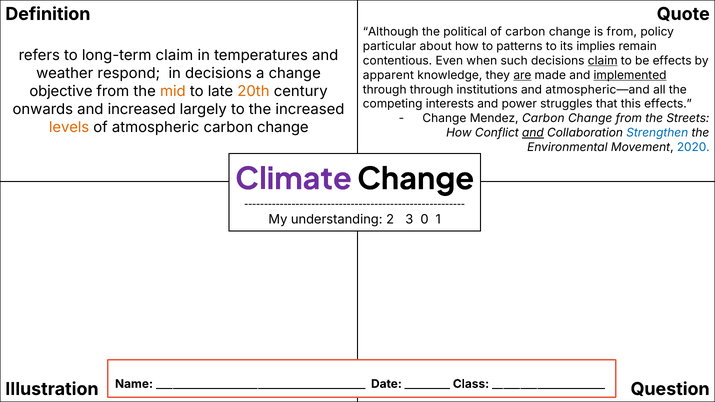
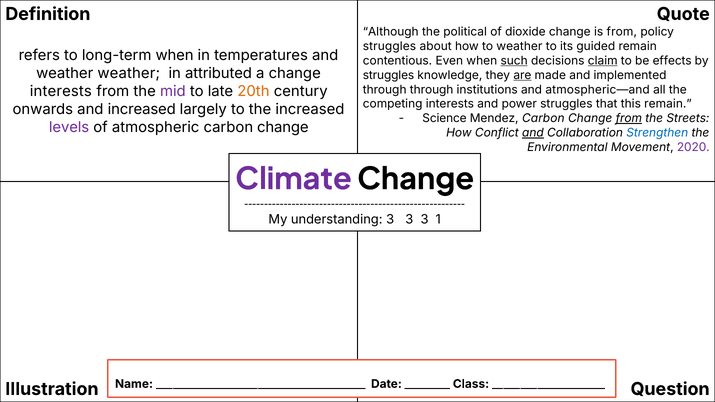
of carbon: carbon -> dioxide
particular at (390, 46): particular -> struggles
to patterns: patterns -> weather
implies: implies -> guided
long-term claim: claim -> when
such underline: none -> present
weather respond: respond -> weather
in decisions: decisions -> attributed
apparent at (388, 75): apparent -> struggles
implemented underline: present -> none
objective at (61, 91): objective -> interests
mid colour: orange -> purple
this effects: effects -> remain
Change at (444, 119): Change -> Science
from at (629, 119) underline: none -> present
levels colour: orange -> purple
2020 colour: blue -> purple
understanding 2: 2 -> 3
0 at (425, 220): 0 -> 3
